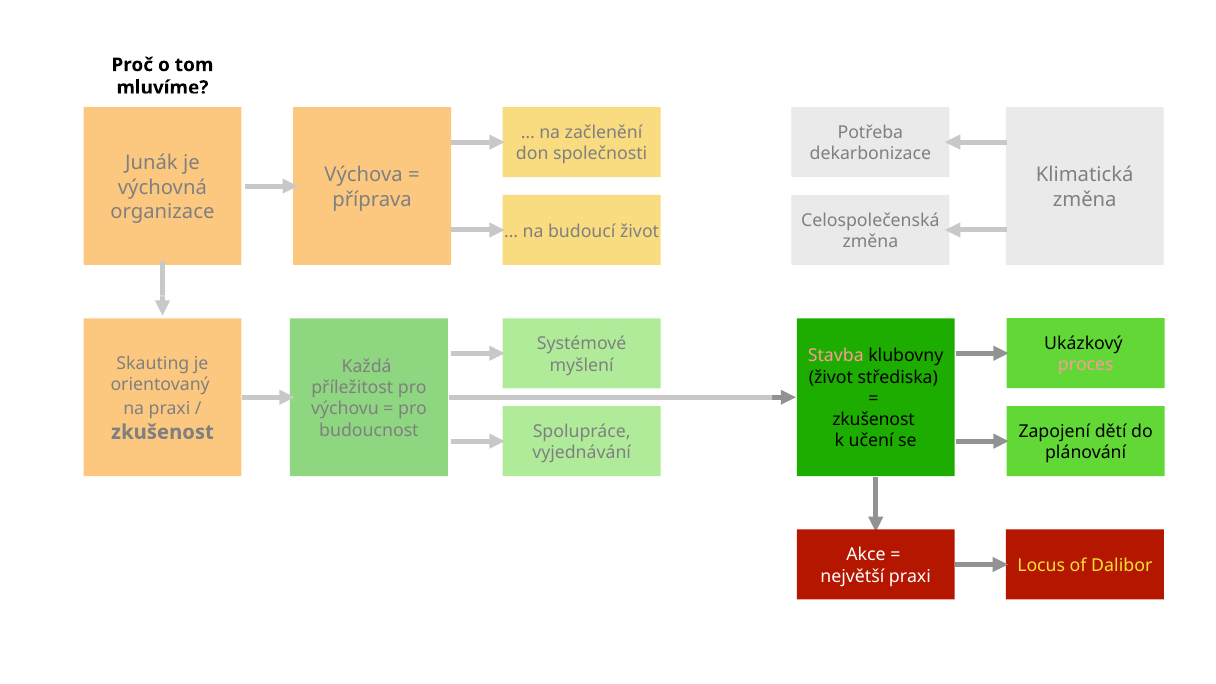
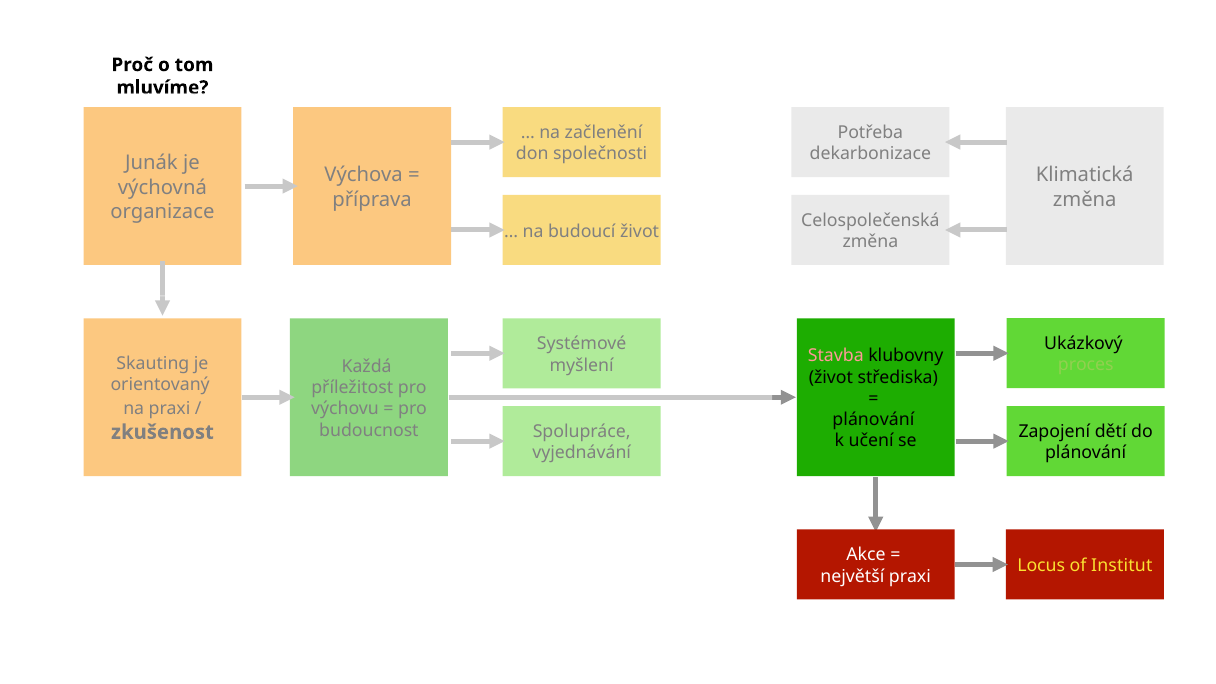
proces colour: pink -> light green
zkušenost at (874, 420): zkušenost -> plánování
Dalibor: Dalibor -> Institut
